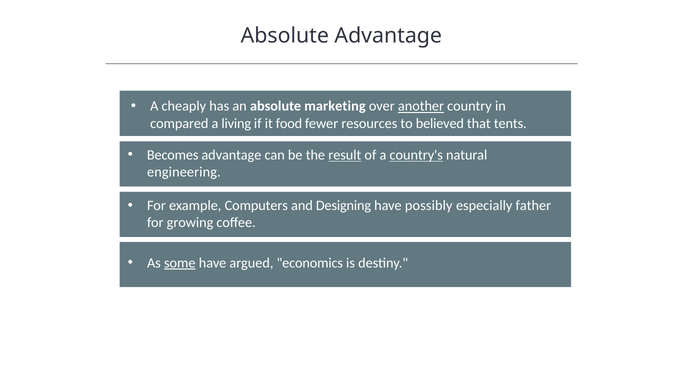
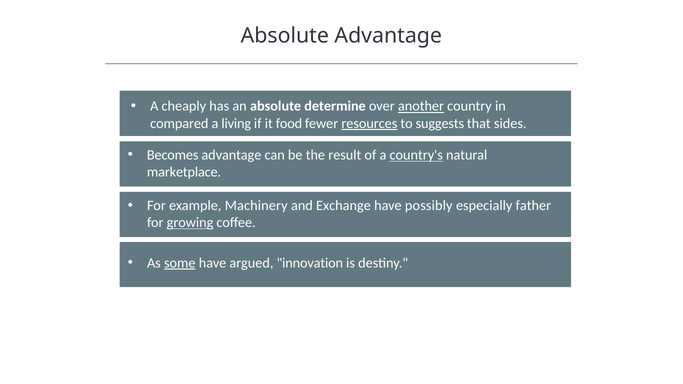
marketing: marketing -> determine
resources underline: none -> present
believed: believed -> suggests
tents: tents -> sides
result underline: present -> none
engineering: engineering -> marketplace
Computers: Computers -> Machinery
Designing: Designing -> Exchange
growing underline: none -> present
economics: economics -> innovation
